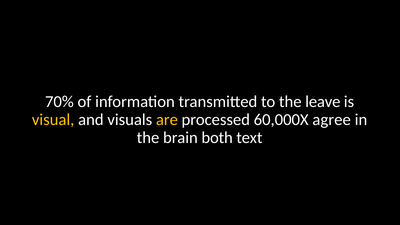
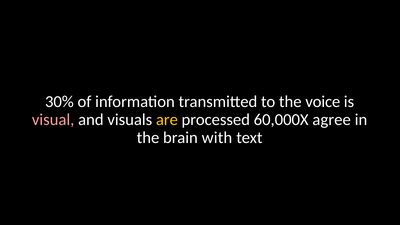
70%: 70% -> 30%
leave: leave -> voice
visual colour: yellow -> pink
both: both -> with
